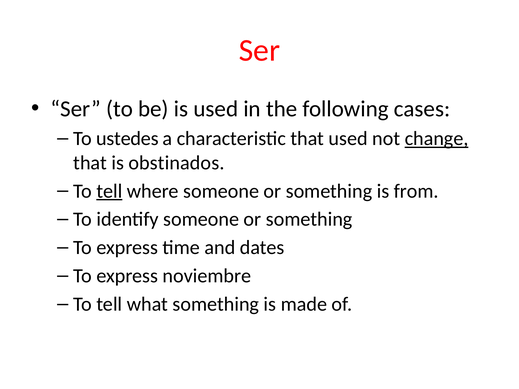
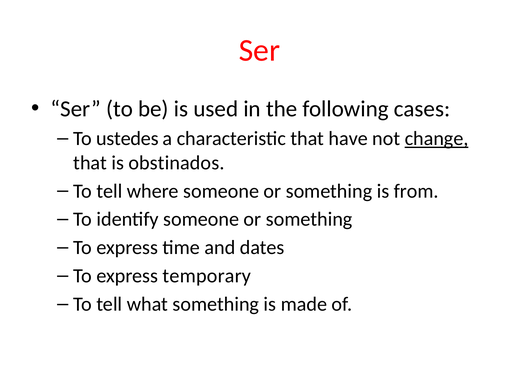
that used: used -> have
tell at (109, 191) underline: present -> none
noviembre: noviembre -> temporary
